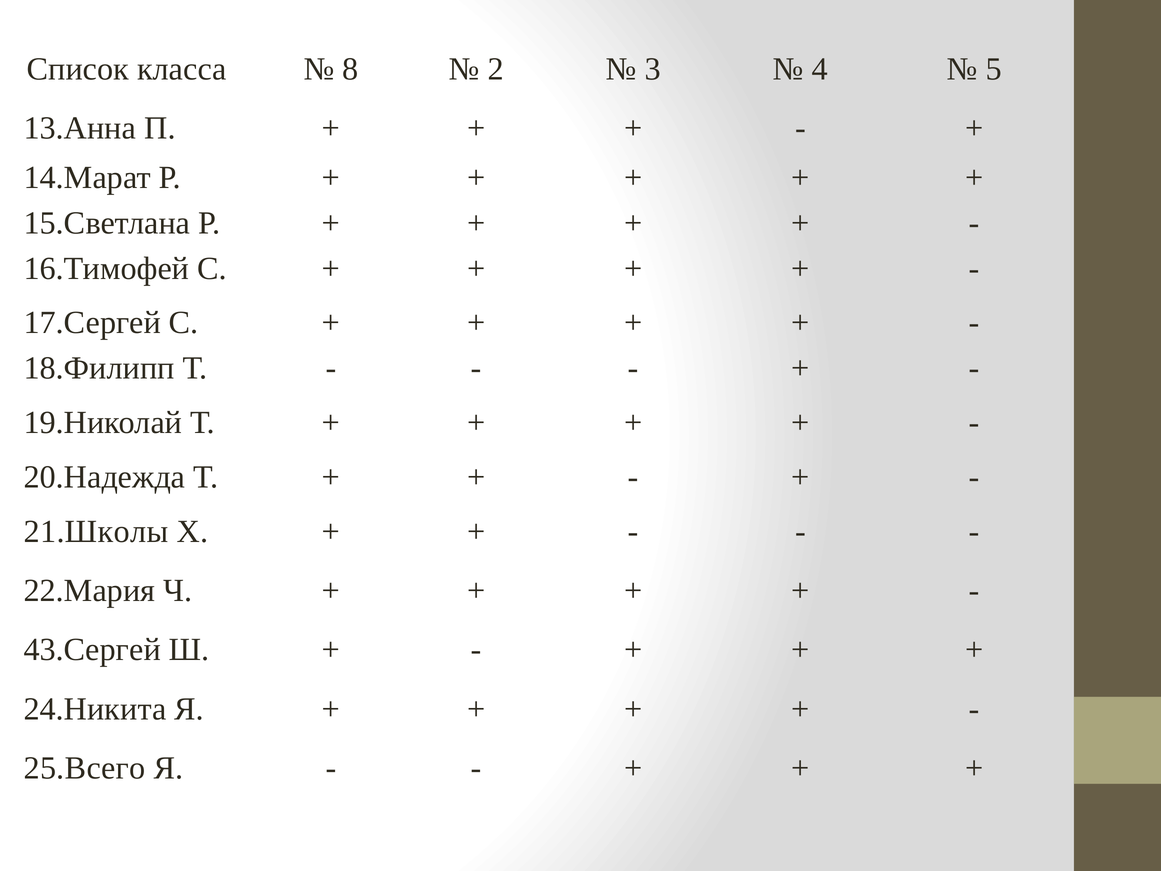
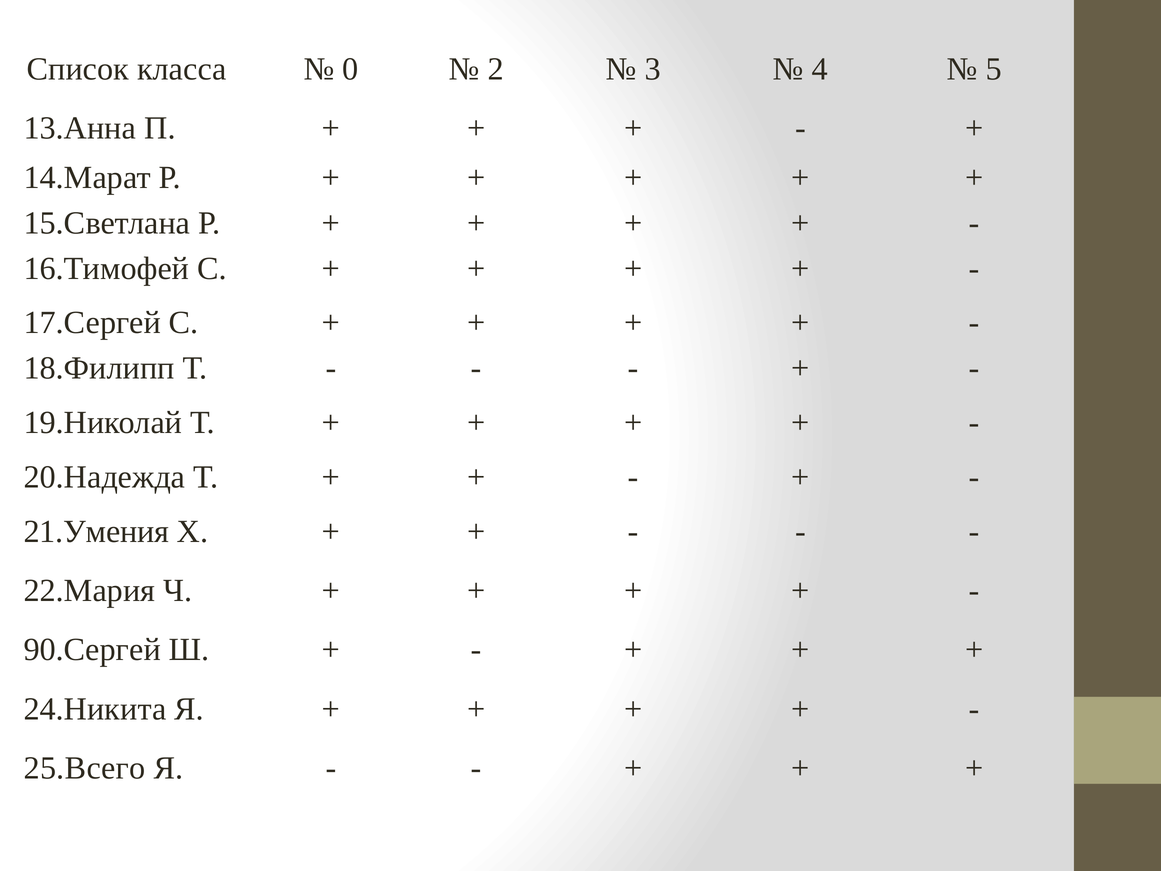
8: 8 -> 0
21.Школы: 21.Школы -> 21.Умения
43.Сергей: 43.Сергей -> 90.Сергей
